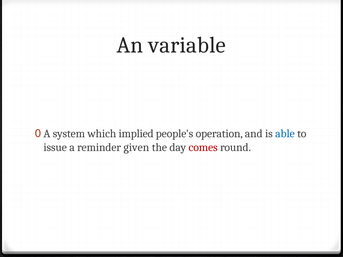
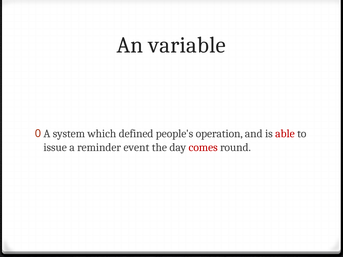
implied: implied -> defined
able colour: blue -> red
given: given -> event
